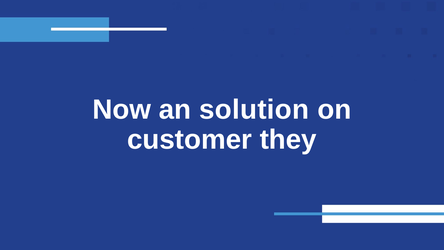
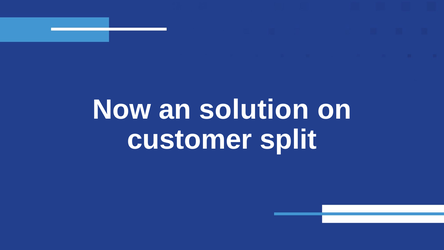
they: they -> split
